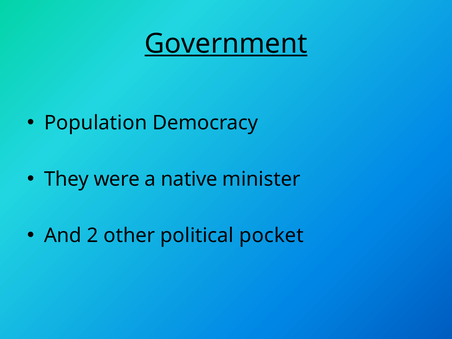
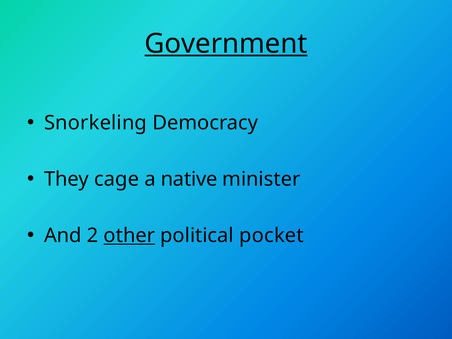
Population: Population -> Snorkeling
were: were -> cage
other underline: none -> present
